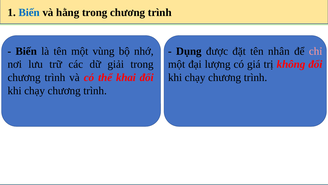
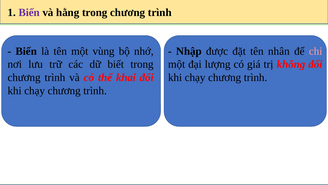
Biến at (29, 12) colour: blue -> purple
Dụng: Dụng -> Nhập
giải: giải -> biết
